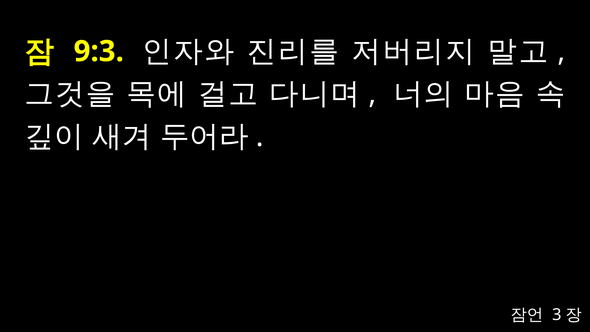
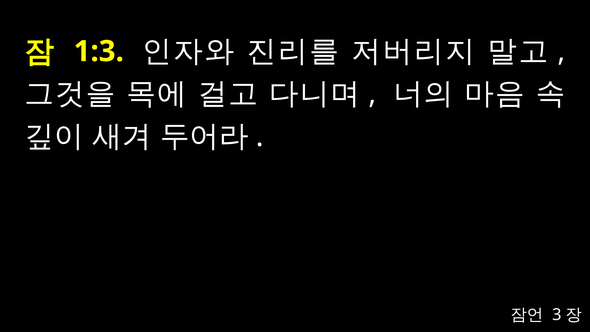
9:3: 9:3 -> 1:3
